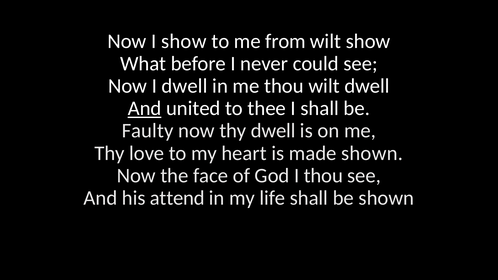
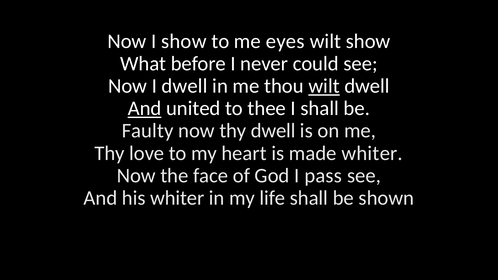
from: from -> eyes
wilt at (324, 86) underline: none -> present
made shown: shown -> whiter
I thou: thou -> pass
his attend: attend -> whiter
